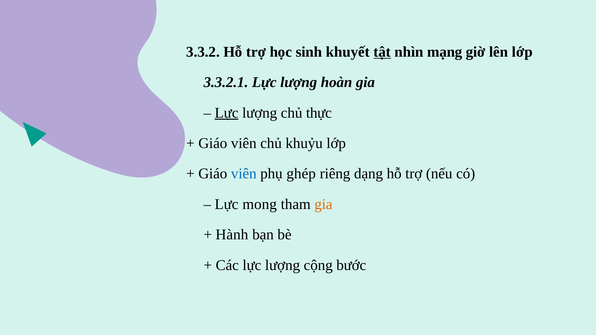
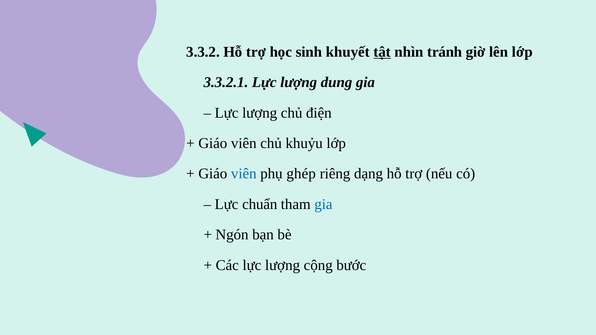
mạng: mạng -> tránh
hoàn: hoàn -> dung
Lực at (227, 113) underline: present -> none
thực: thực -> điện
mong: mong -> chuẩn
gia at (323, 204) colour: orange -> blue
Hành: Hành -> Ngón
